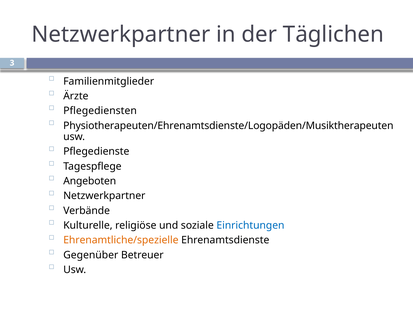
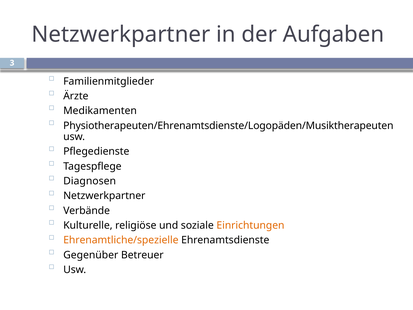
Täglichen: Täglichen -> Aufgaben
Pflegediensten: Pflegediensten -> Medikamenten
Angeboten: Angeboten -> Diagnosen
Einrichtungen colour: blue -> orange
